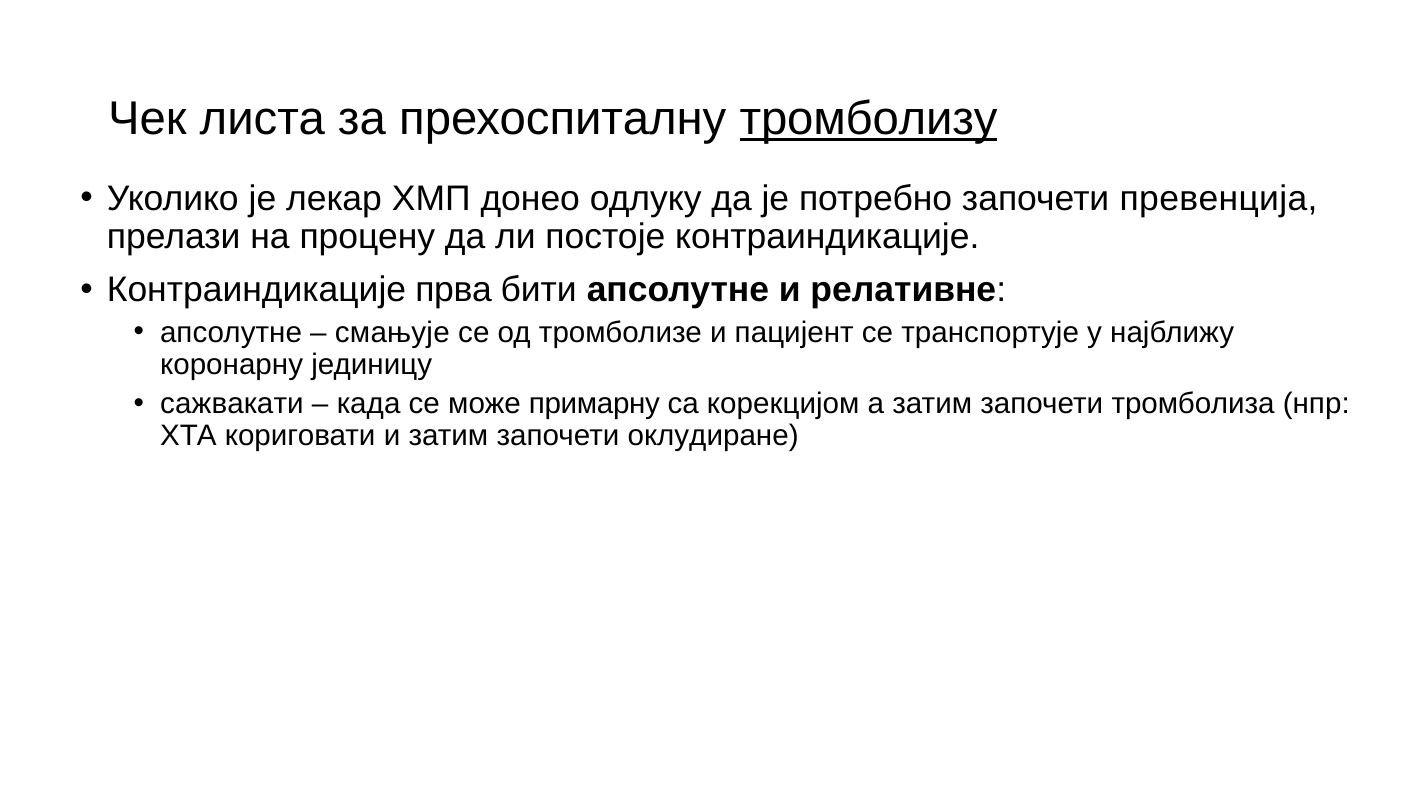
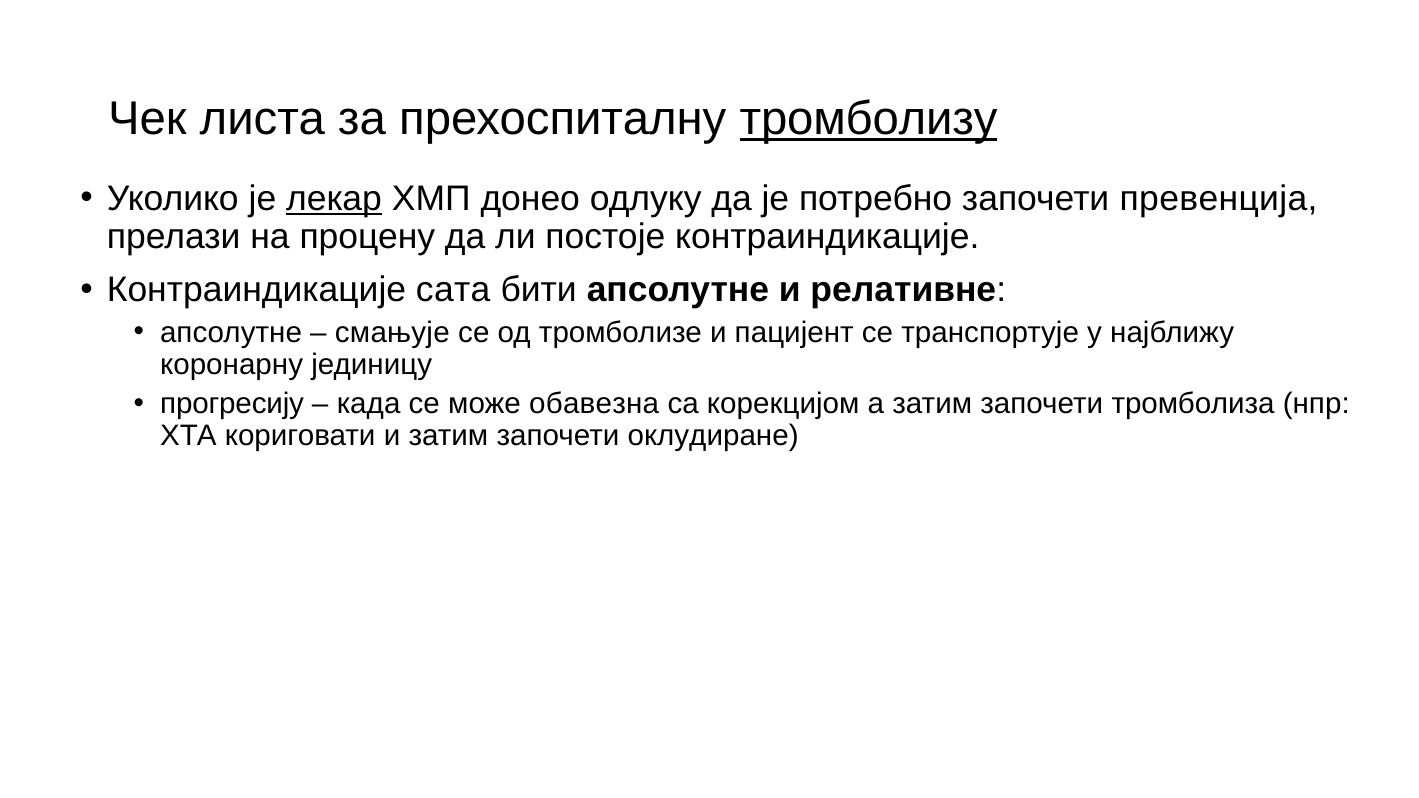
лекар underline: none -> present
прва: прва -> сата
сажвакати: сажвакати -> прогресију
примарну: примарну -> обавезна
